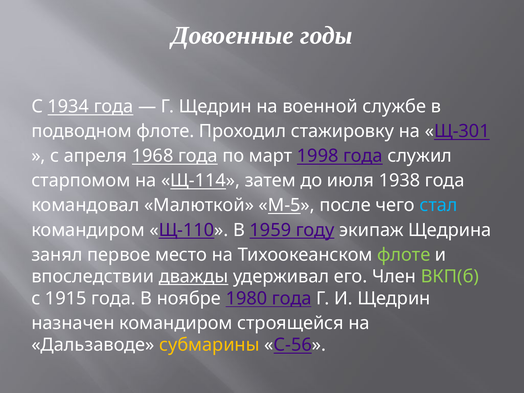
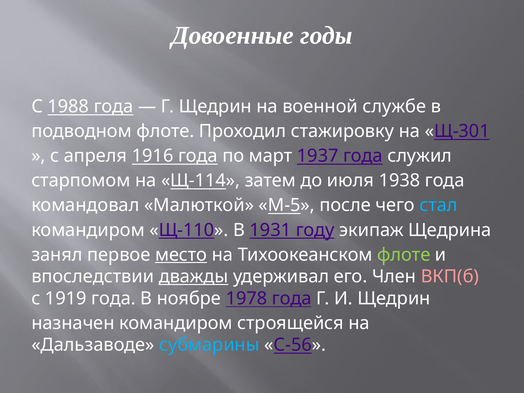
1934: 1934 -> 1988
1968: 1968 -> 1916
1998: 1998 -> 1937
1959: 1959 -> 1931
место underline: none -> present
ВКП(б colour: light green -> pink
1915: 1915 -> 1919
1980: 1980 -> 1978
субмарины colour: yellow -> light blue
